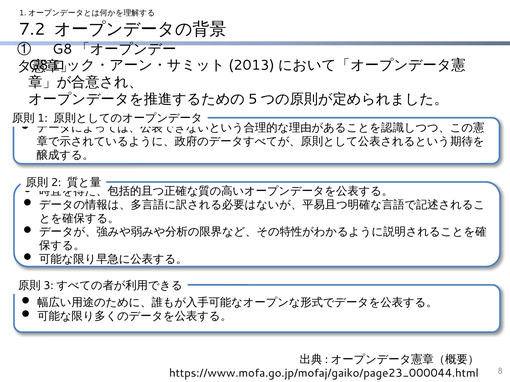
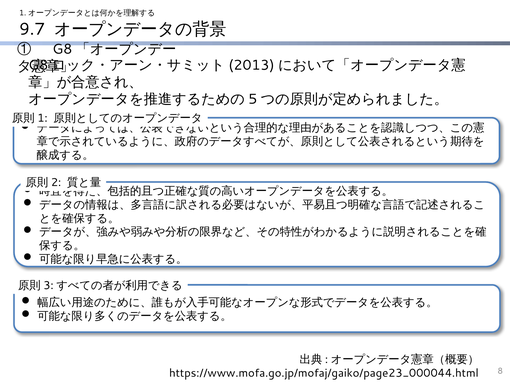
7.2: 7.2 -> 9.7
